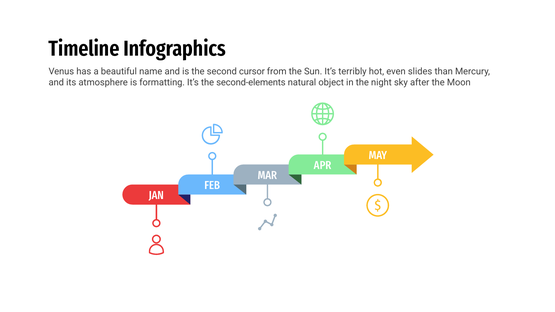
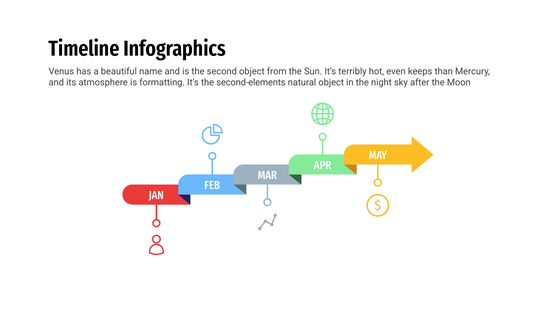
second cursor: cursor -> object
slides: slides -> keeps
